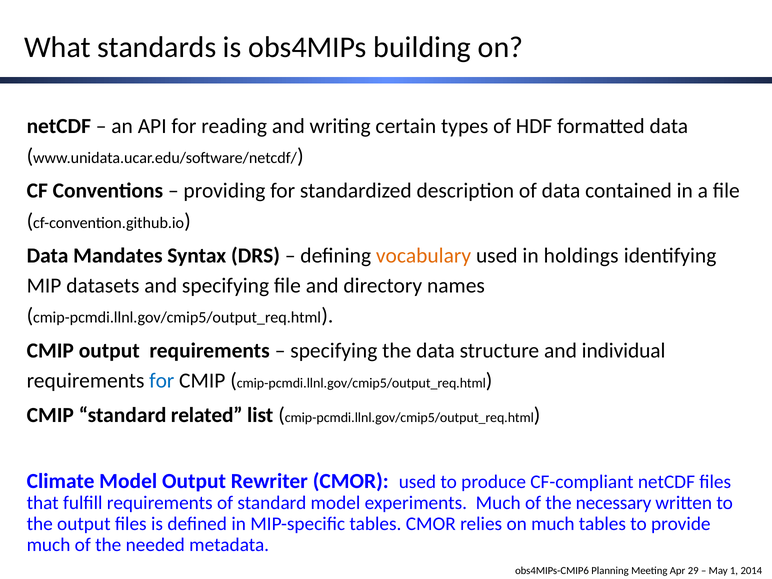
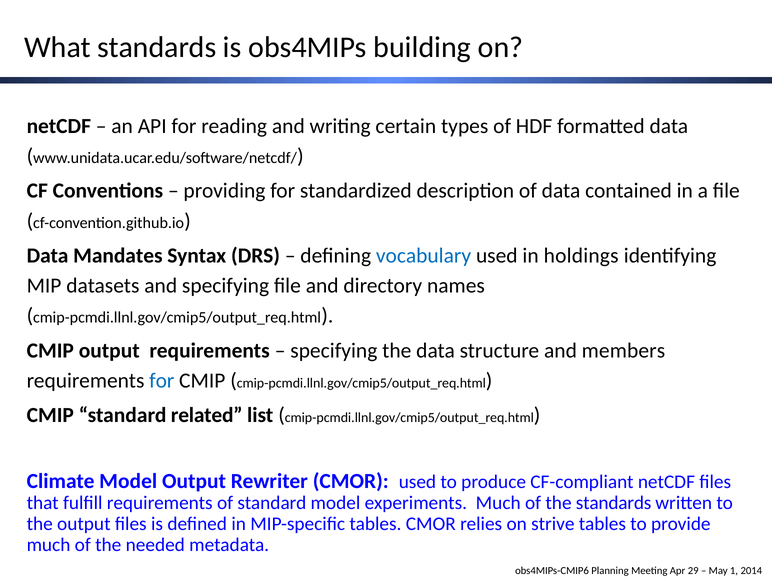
vocabulary colour: orange -> blue
individual: individual -> members
the necessary: necessary -> standards
on much: much -> strive
